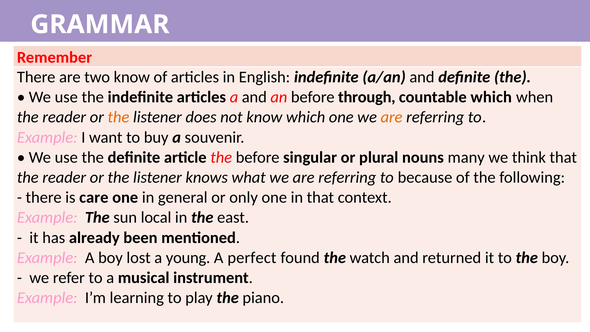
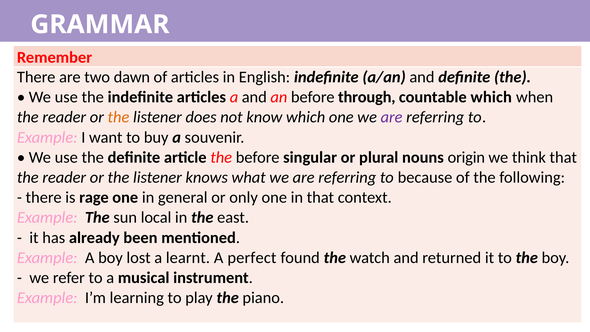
two know: know -> dawn
are at (392, 117) colour: orange -> purple
many: many -> origin
care: care -> rage
young: young -> learnt
